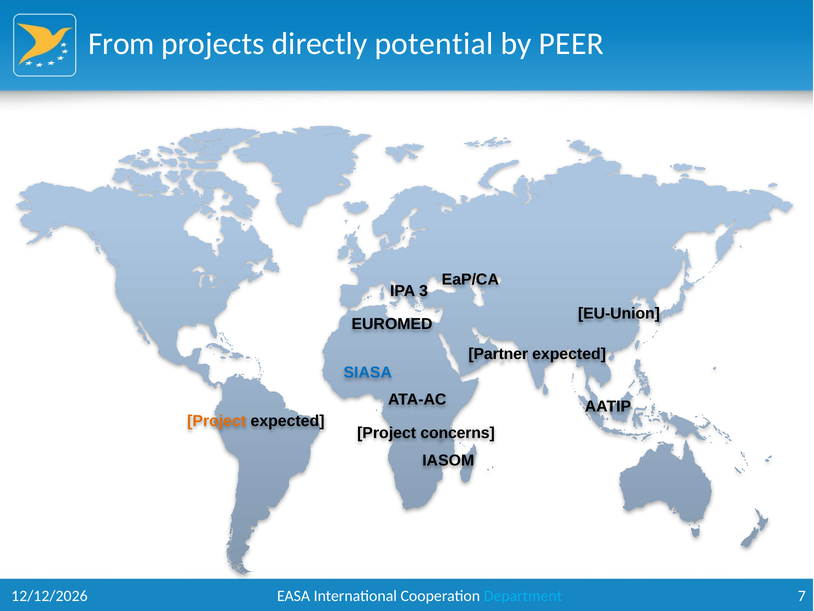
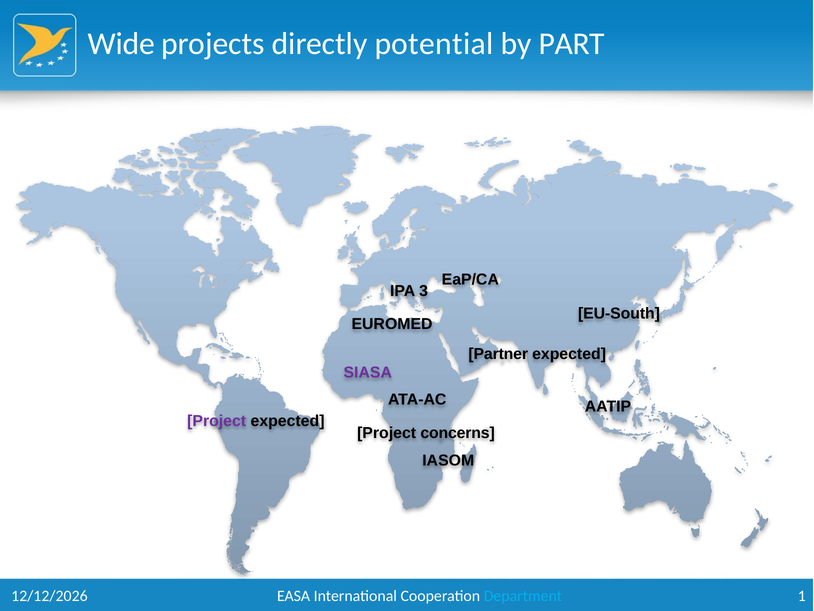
From: From -> Wide
PEER: PEER -> PART
EU-Union: EU-Union -> EU-South
SIASA colour: blue -> purple
Project at (217, 420) colour: orange -> purple
7: 7 -> 1
